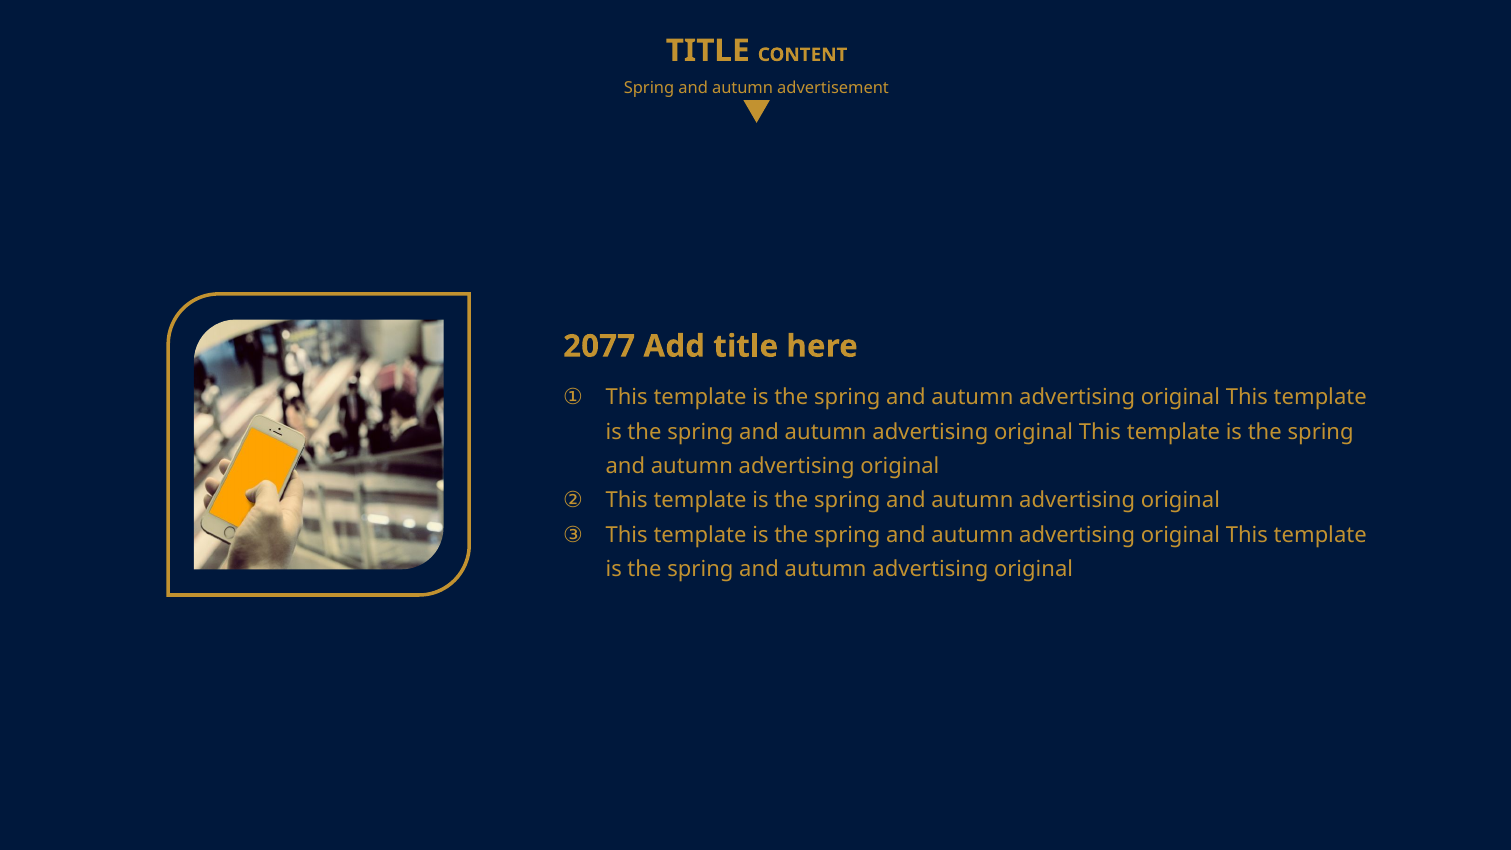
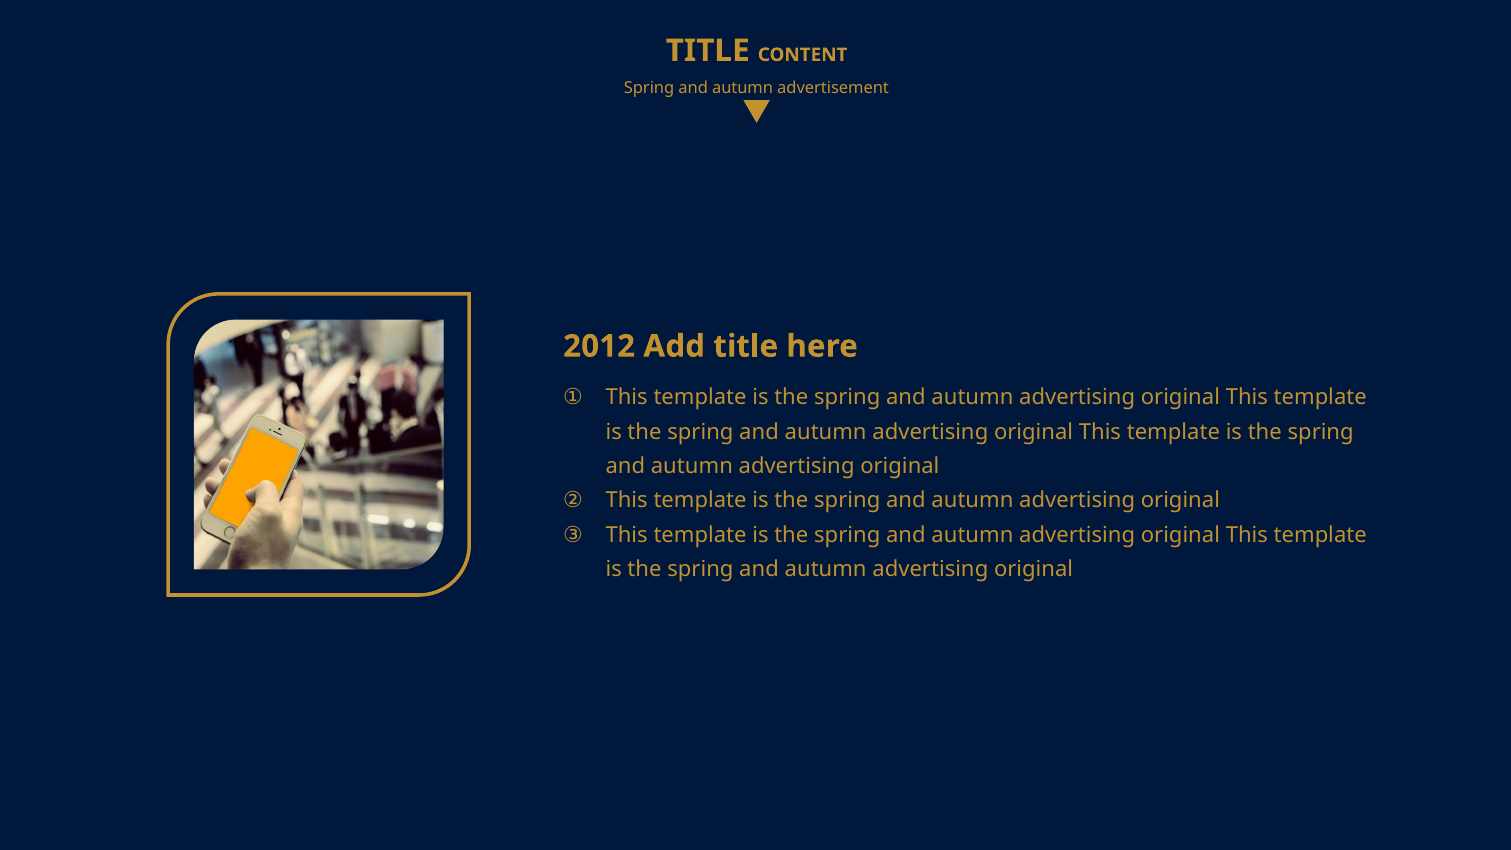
2077: 2077 -> 2012
